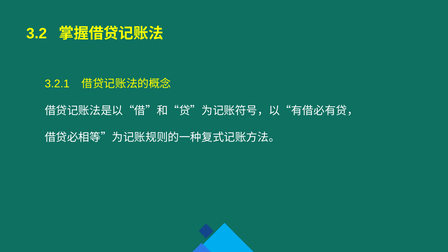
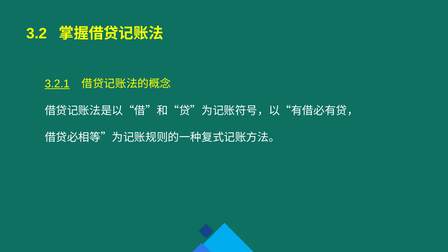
3.2.1 underline: none -> present
